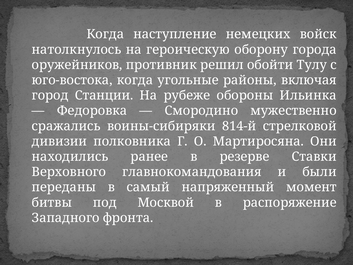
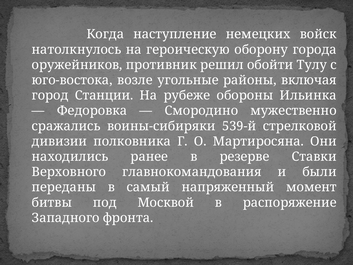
юго-востока когда: когда -> возле
814-й: 814-й -> 539-й
